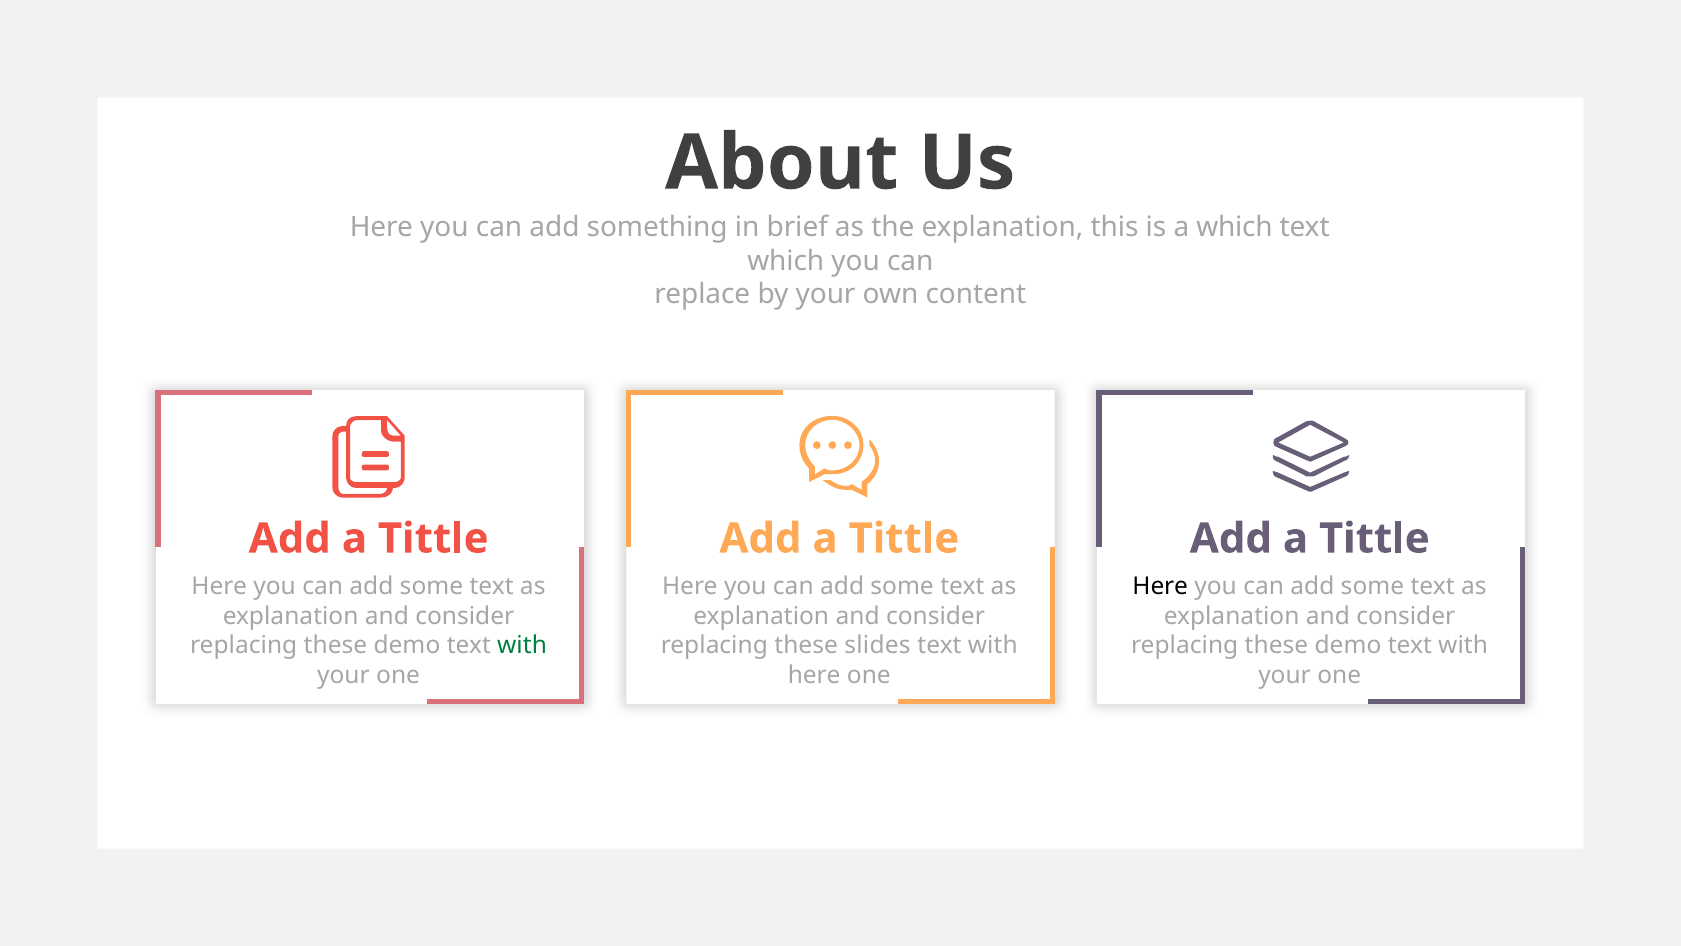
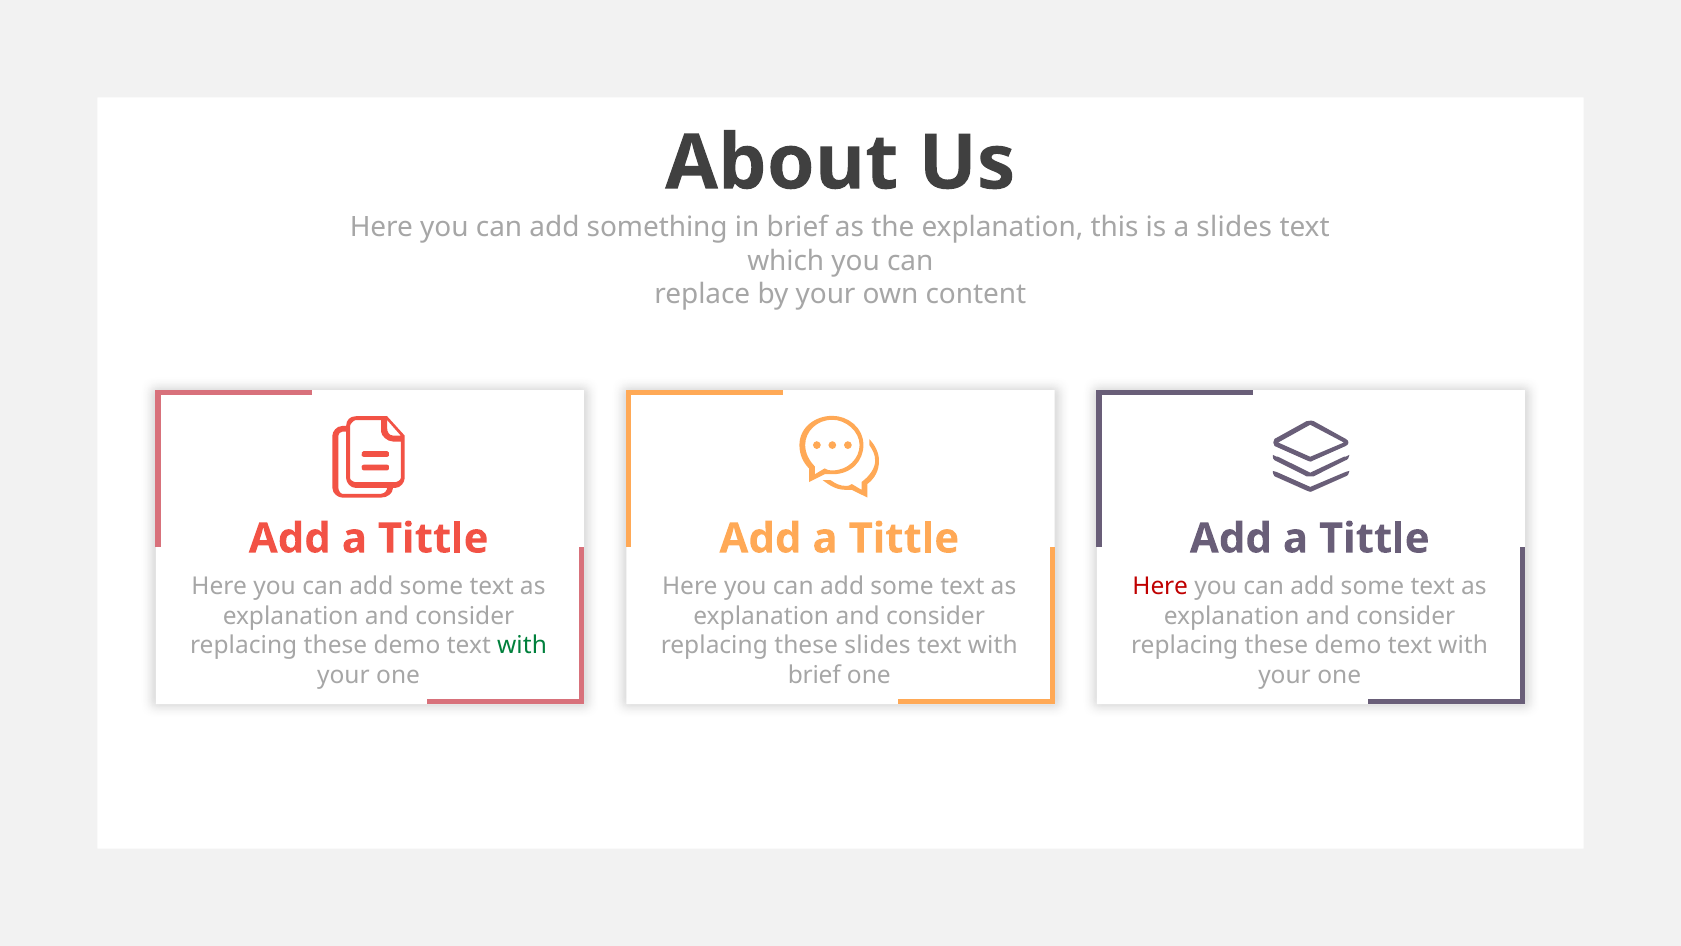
a which: which -> slides
Here at (1160, 587) colour: black -> red
here at (814, 675): here -> brief
